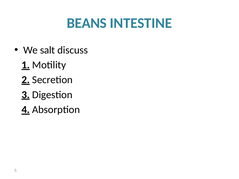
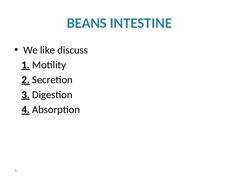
salt: salt -> like
